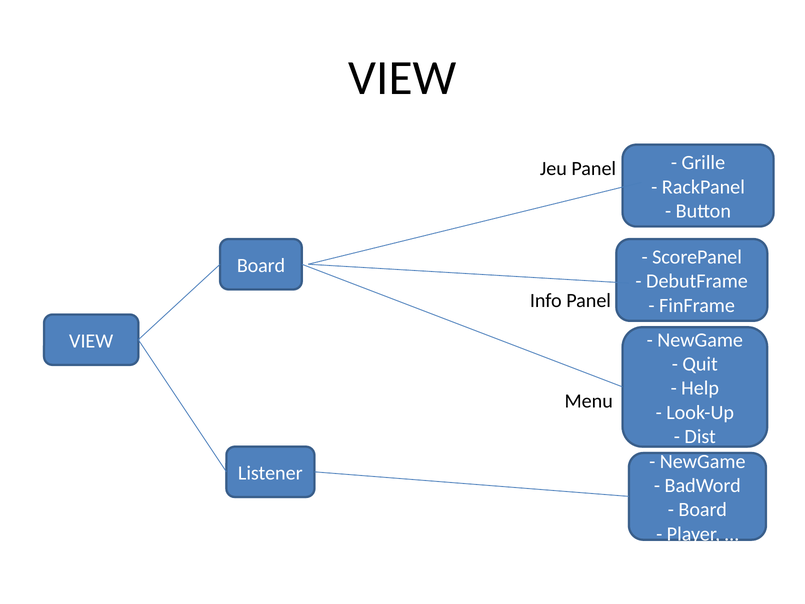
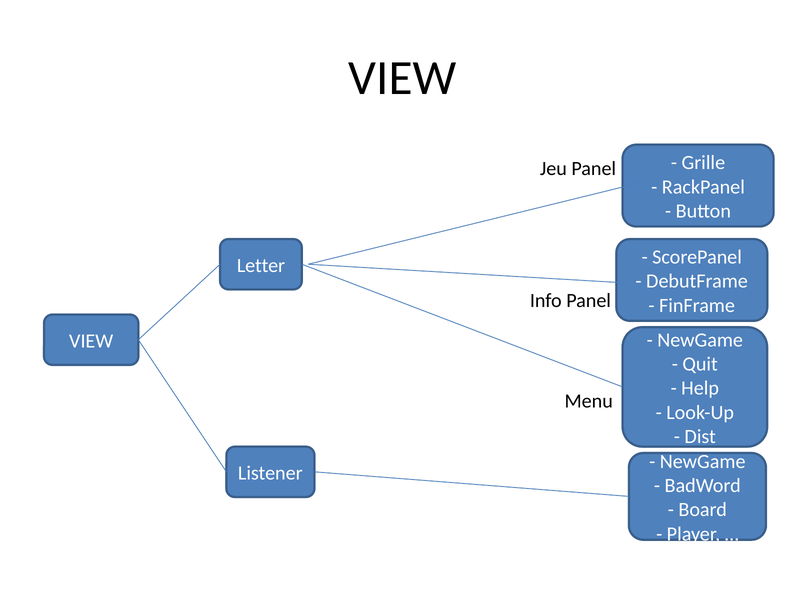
Board at (261, 266): Board -> Letter
